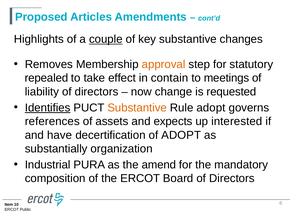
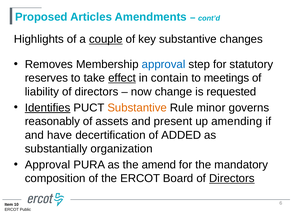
approval at (164, 64) colour: orange -> blue
repealed: repealed -> reserves
effect underline: none -> present
Rule adopt: adopt -> minor
references: references -> reasonably
expects: expects -> present
interested: interested -> amending
of ADOPT: ADOPT -> ADDED
Industrial at (48, 165): Industrial -> Approval
Directors at (232, 178) underline: none -> present
